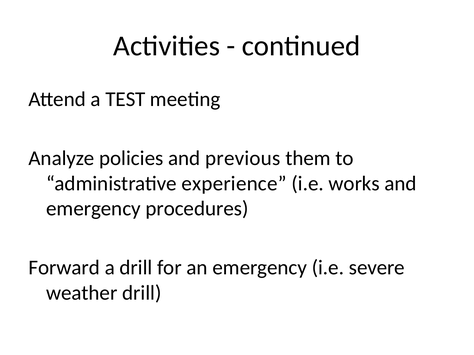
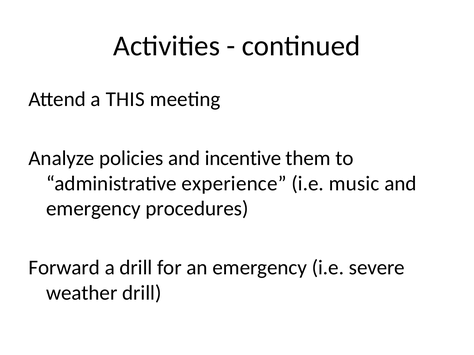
TEST: TEST -> THIS
previous: previous -> incentive
works: works -> music
